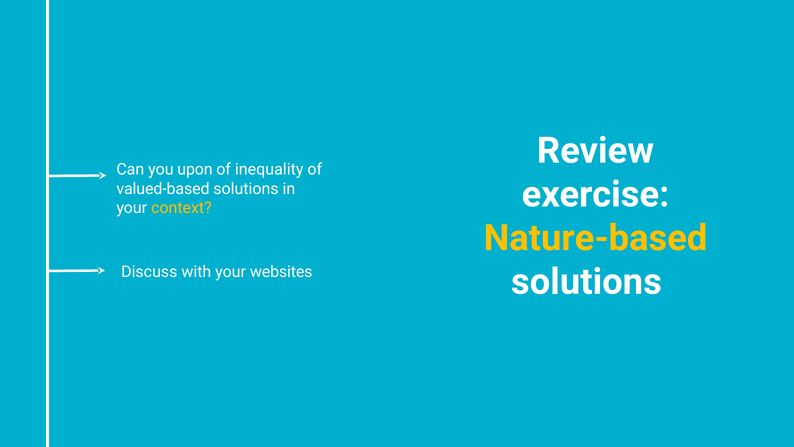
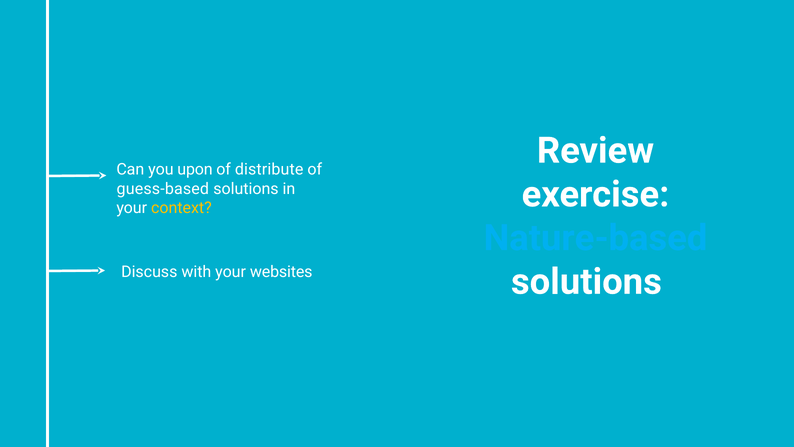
inequality: inequality -> distribute
valued-based: valued-based -> guess-based
Nature-based colour: yellow -> light blue
